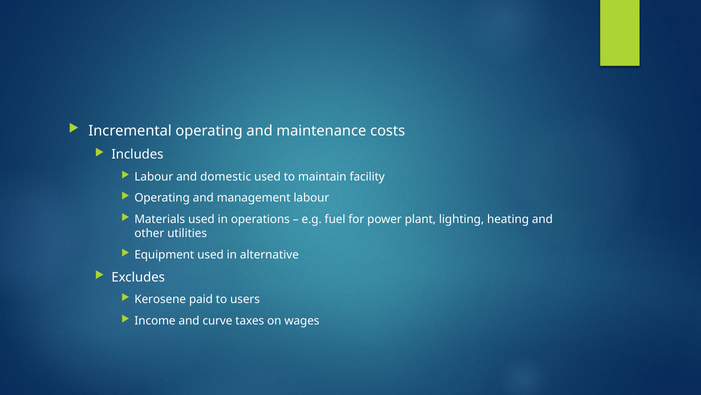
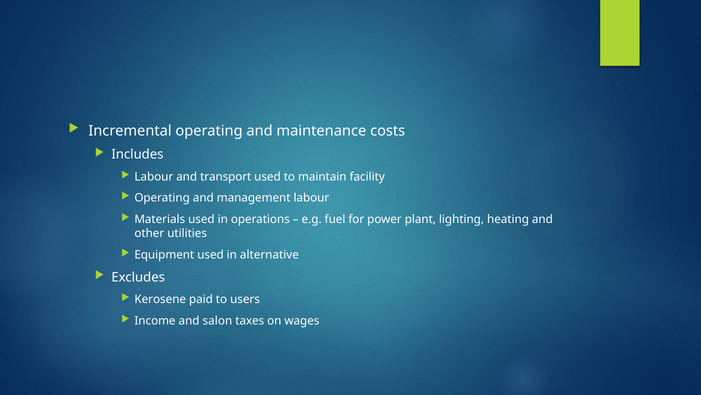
domestic: domestic -> transport
curve: curve -> salon
